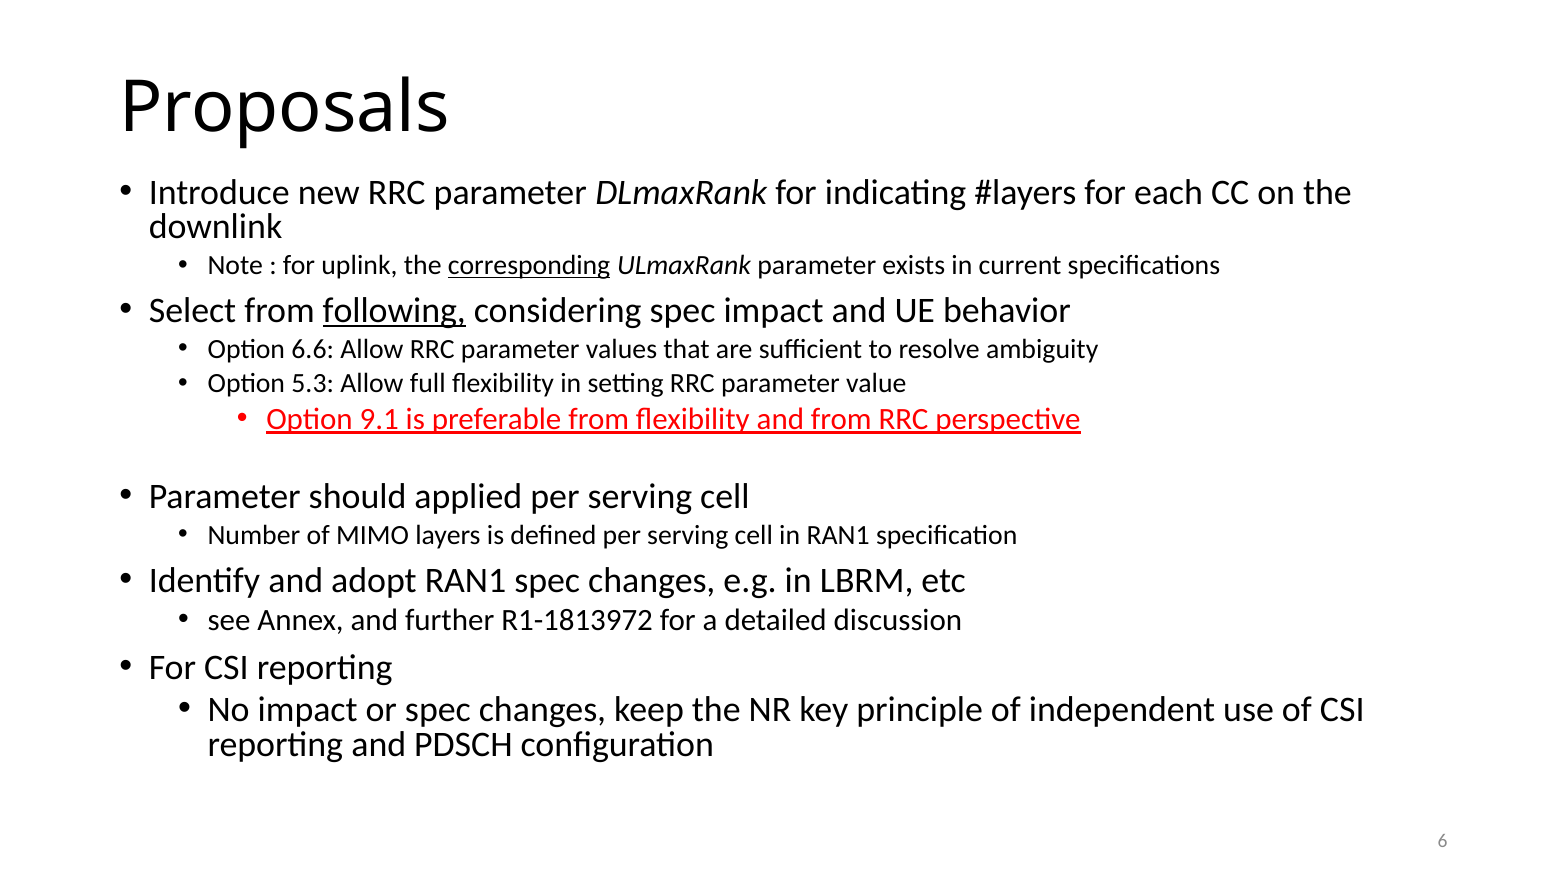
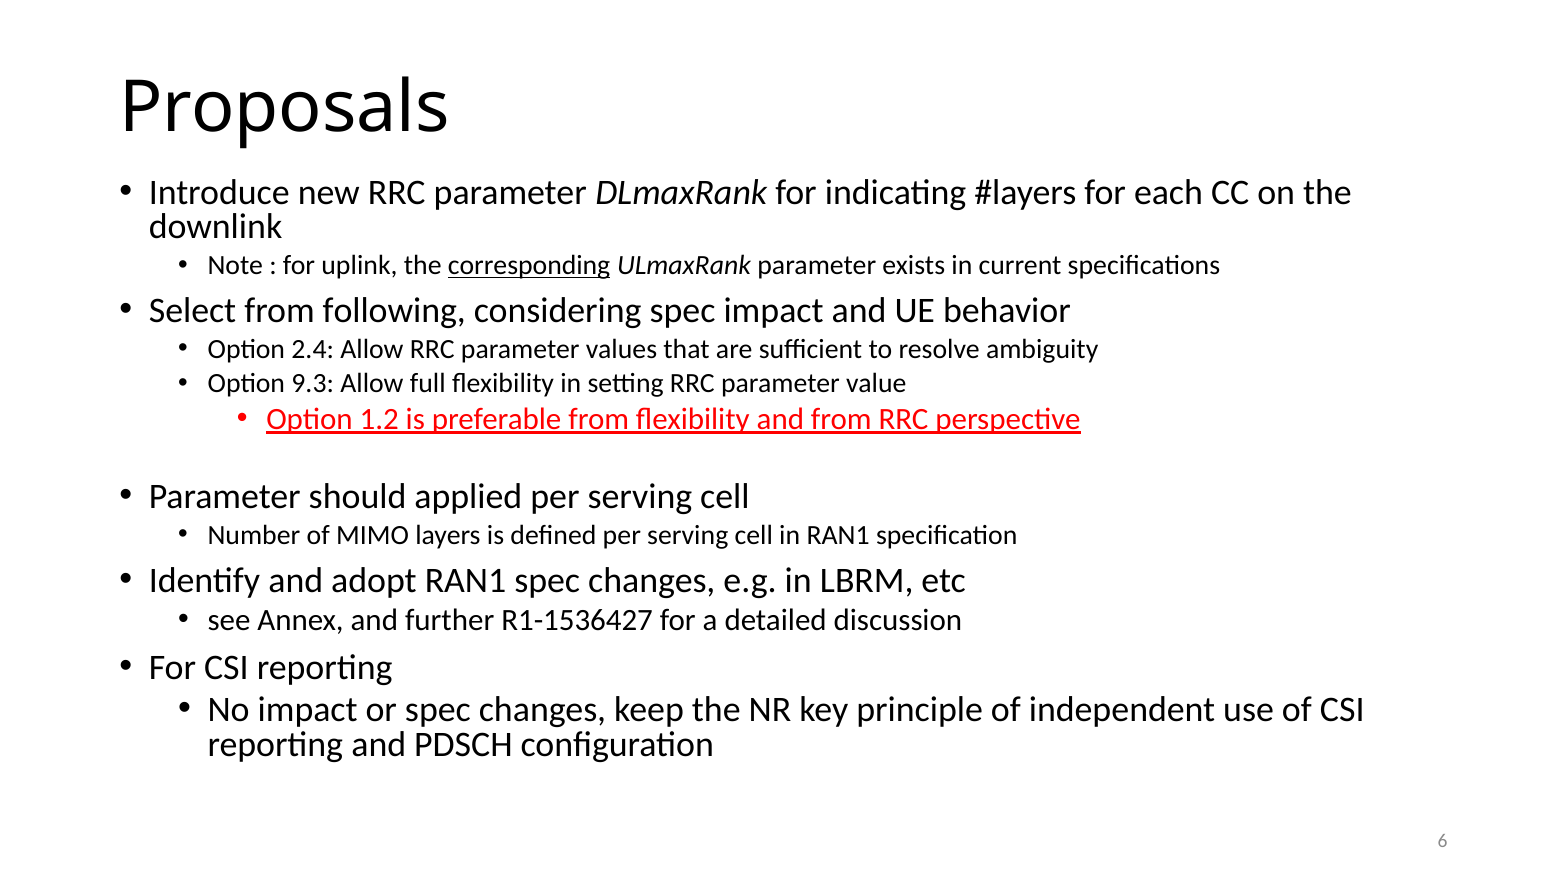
following underline: present -> none
6.6: 6.6 -> 2.4
5.3: 5.3 -> 9.3
9.1: 9.1 -> 1.2
R1-1813972: R1-1813972 -> R1-1536427
